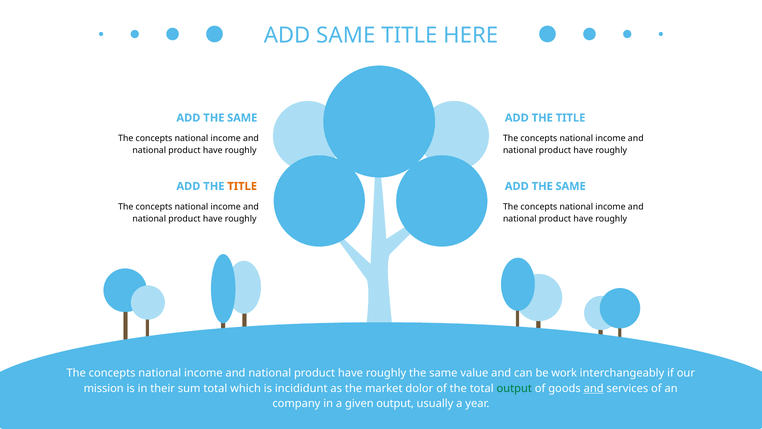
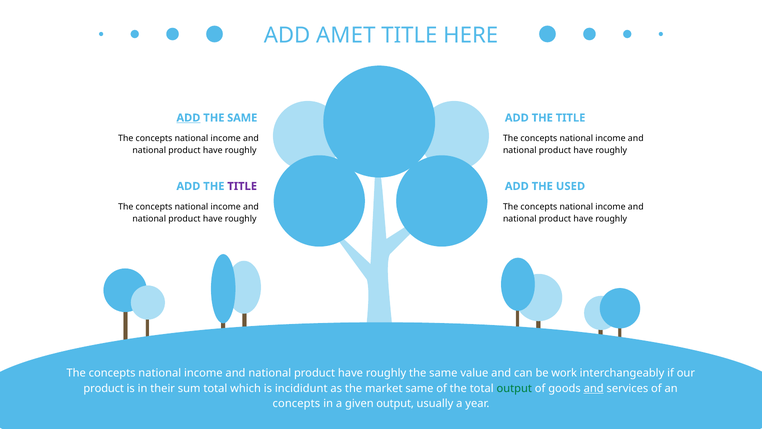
ADD SAME: SAME -> AMET
ADD at (188, 118) underline: none -> present
TITLE at (242, 186) colour: orange -> purple
SAME at (571, 186): SAME -> USED
mission at (104, 388): mission -> product
market dolor: dolor -> same
company at (296, 403): company -> concepts
